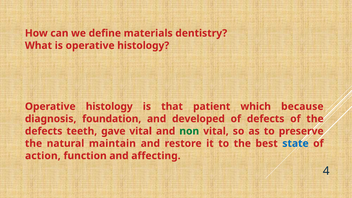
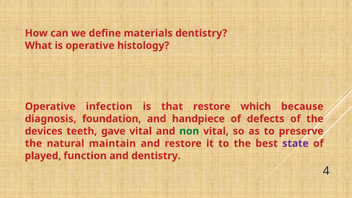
histology at (109, 106): histology -> infection
that patient: patient -> restore
developed: developed -> handpiece
defects at (44, 131): defects -> devices
state colour: blue -> purple
action: action -> played
and affecting: affecting -> dentistry
